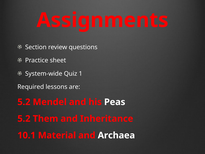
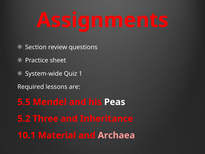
5.2 at (24, 102): 5.2 -> 5.5
Them: Them -> Three
Archaea colour: white -> pink
